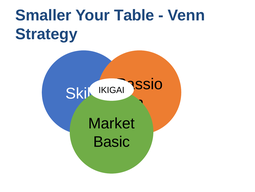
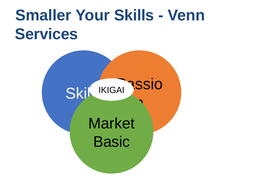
Your Table: Table -> Skills
Strategy: Strategy -> Services
